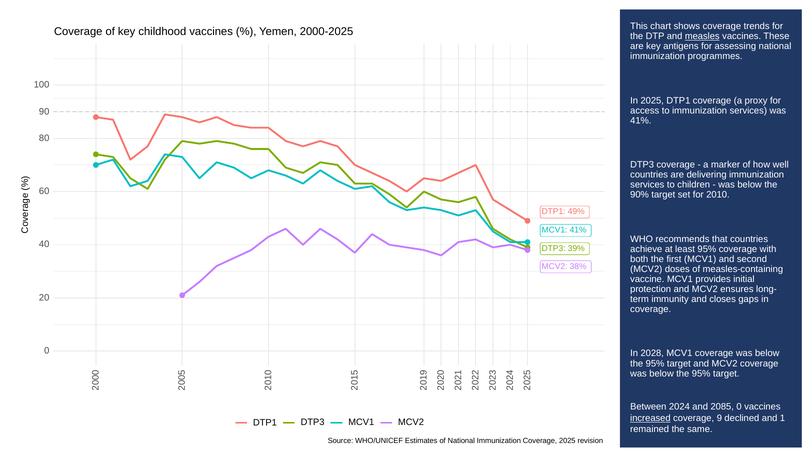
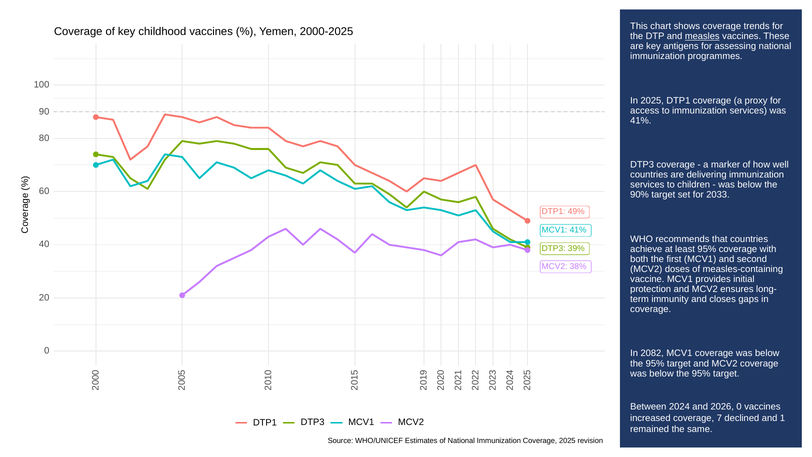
2010: 2010 -> 2033
2028: 2028 -> 2082
2085: 2085 -> 2026
increased underline: present -> none
coverage 9: 9 -> 7
